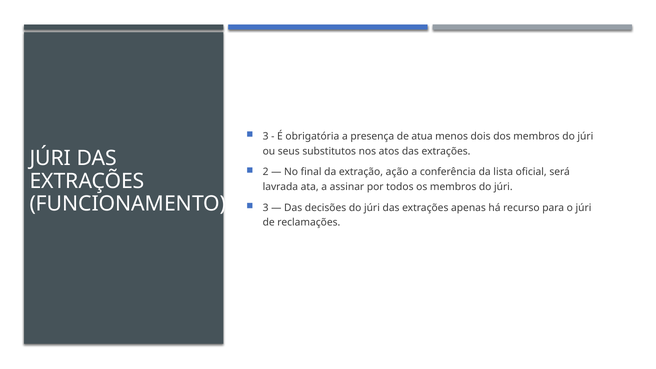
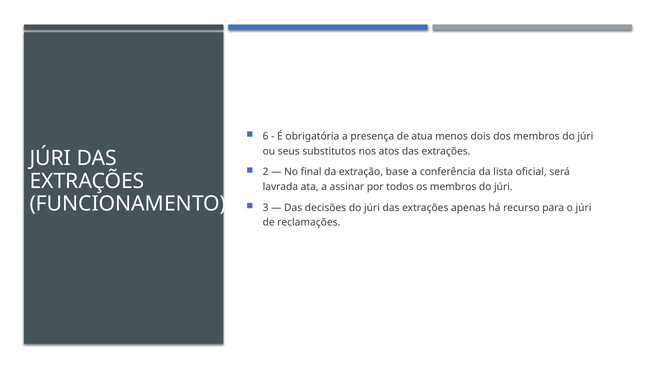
3 at (266, 136): 3 -> 6
ação: ação -> base
